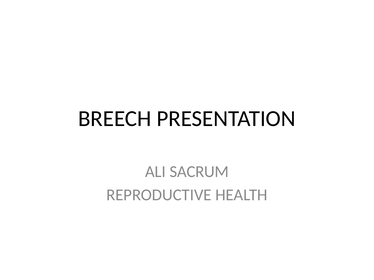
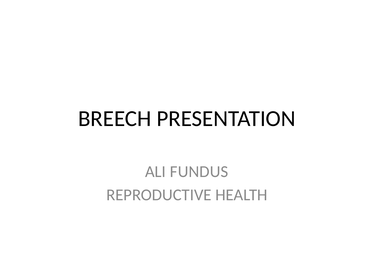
SACRUM: SACRUM -> FUNDUS
